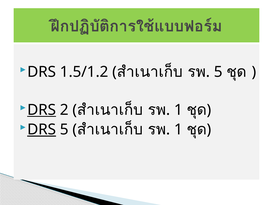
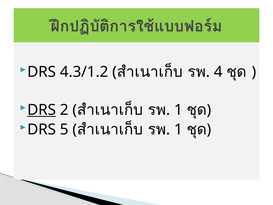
1.5/1.2: 1.5/1.2 -> 4.3/1.2
5 at (218, 72): 5 -> 4
DRS at (42, 129) underline: present -> none
